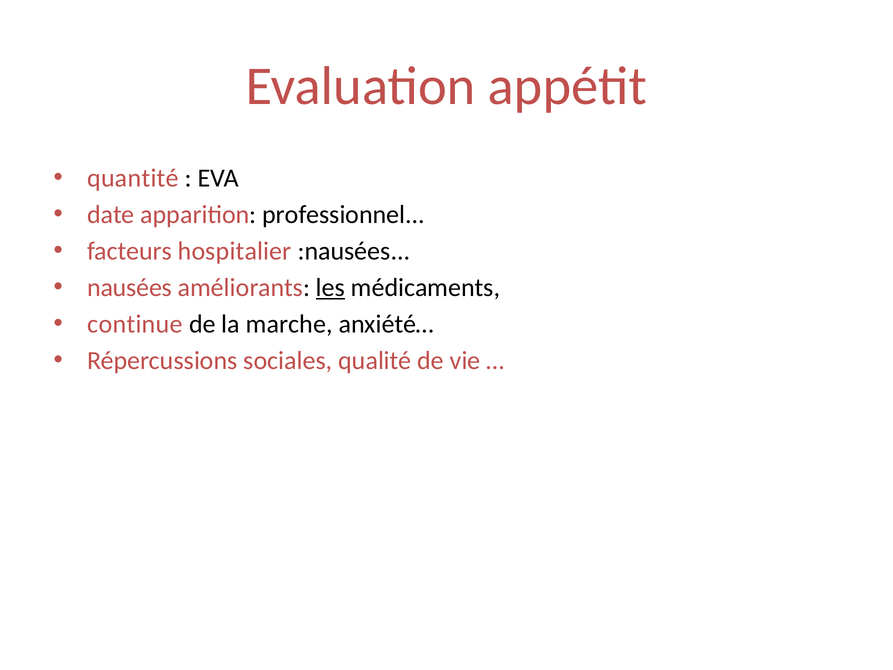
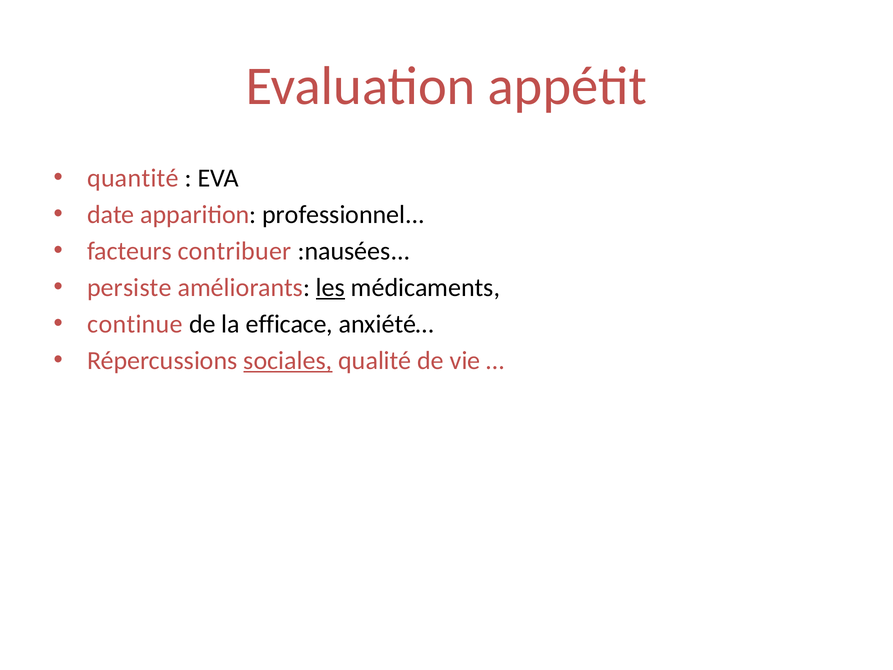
hospitalier: hospitalier -> contribuer
nausées: nausées -> persiste
marche: marche -> efficace
sociales underline: none -> present
